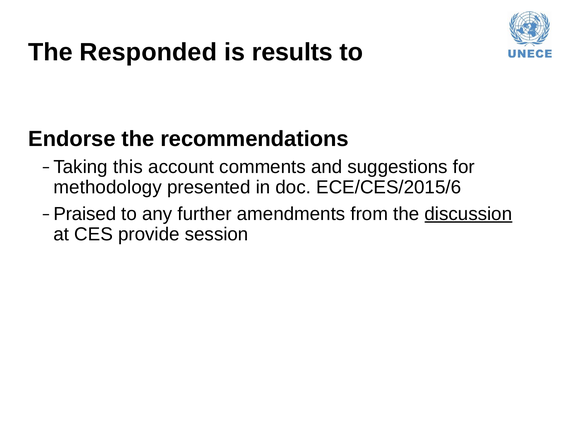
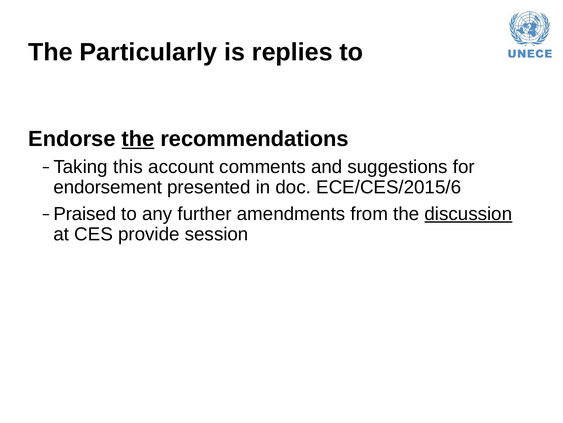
Responded: Responded -> Particularly
results: results -> replies
the at (138, 139) underline: none -> present
methodology: methodology -> endorsement
